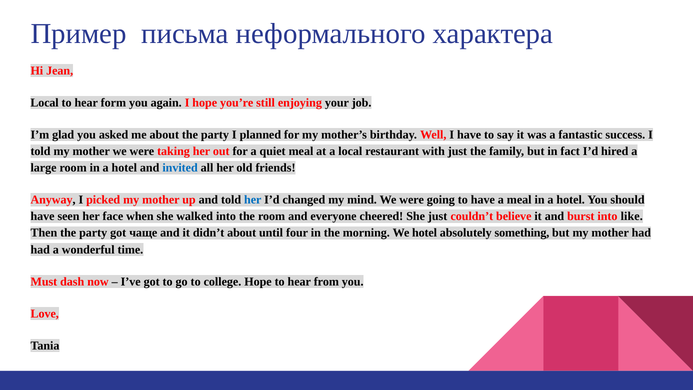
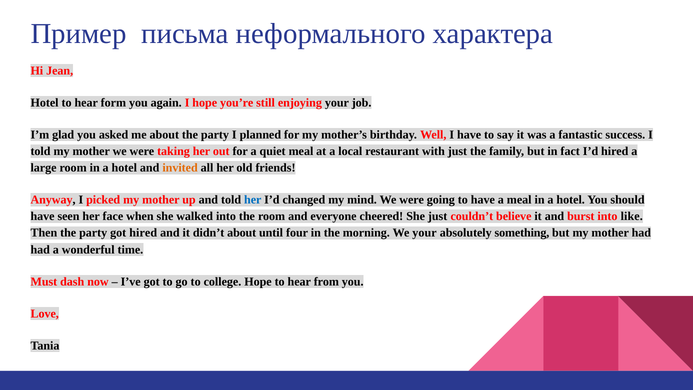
Local at (45, 103): Local -> Hotel
invited colour: blue -> orange
got чаще: чаще -> hired
We hotel: hotel -> your
